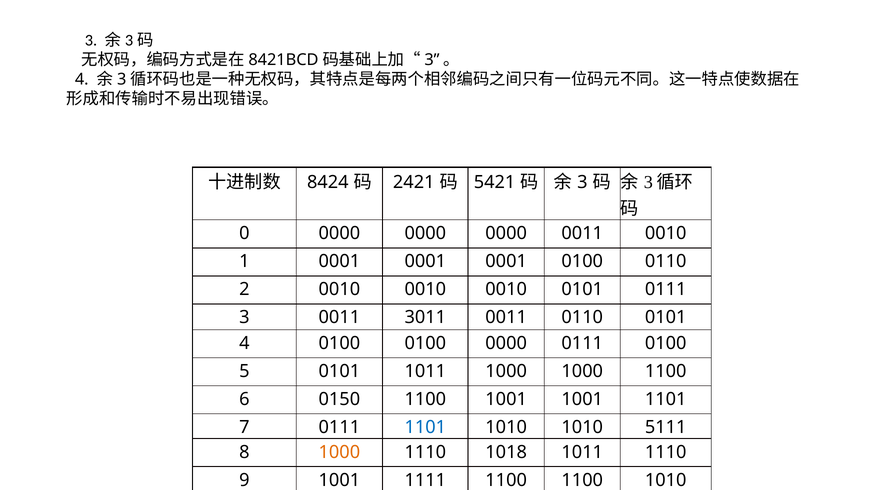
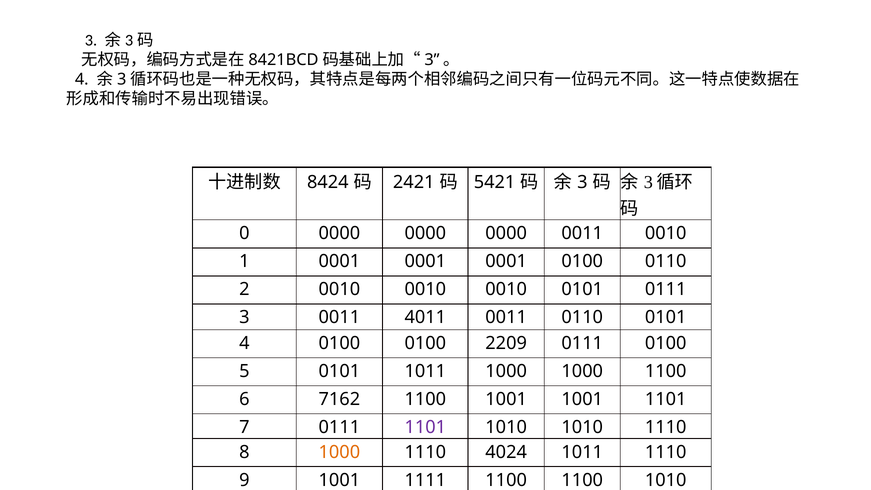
3011: 3011 -> 4011
0100 0000: 0000 -> 2209
0150: 0150 -> 7162
1101 at (425, 427) colour: blue -> purple
1010 5111: 5111 -> 1110
1018: 1018 -> 4024
